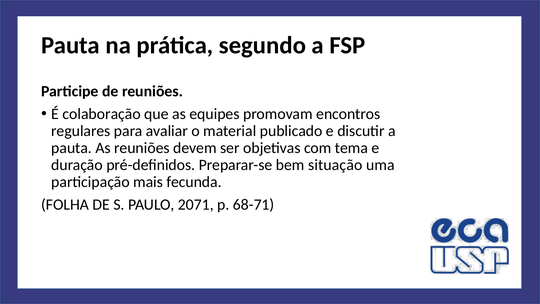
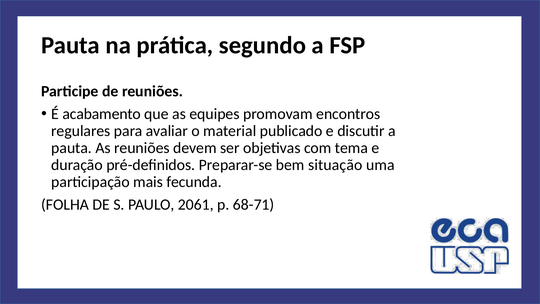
colaboração: colaboração -> acabamento
2071: 2071 -> 2061
